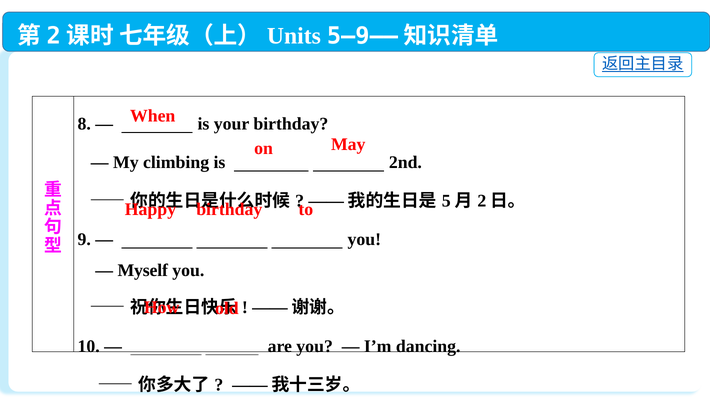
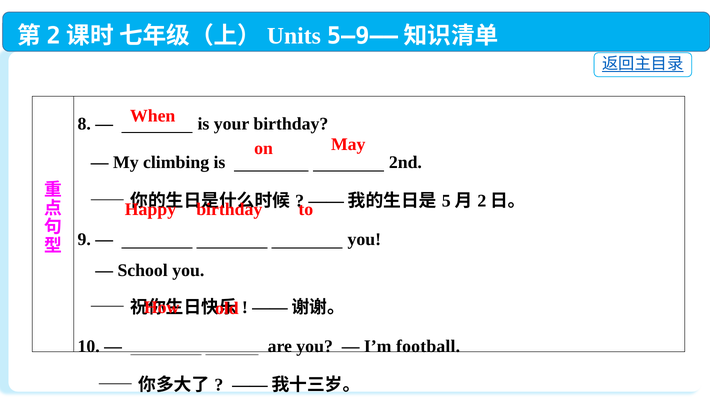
Myself: Myself -> School
dancing: dancing -> football
